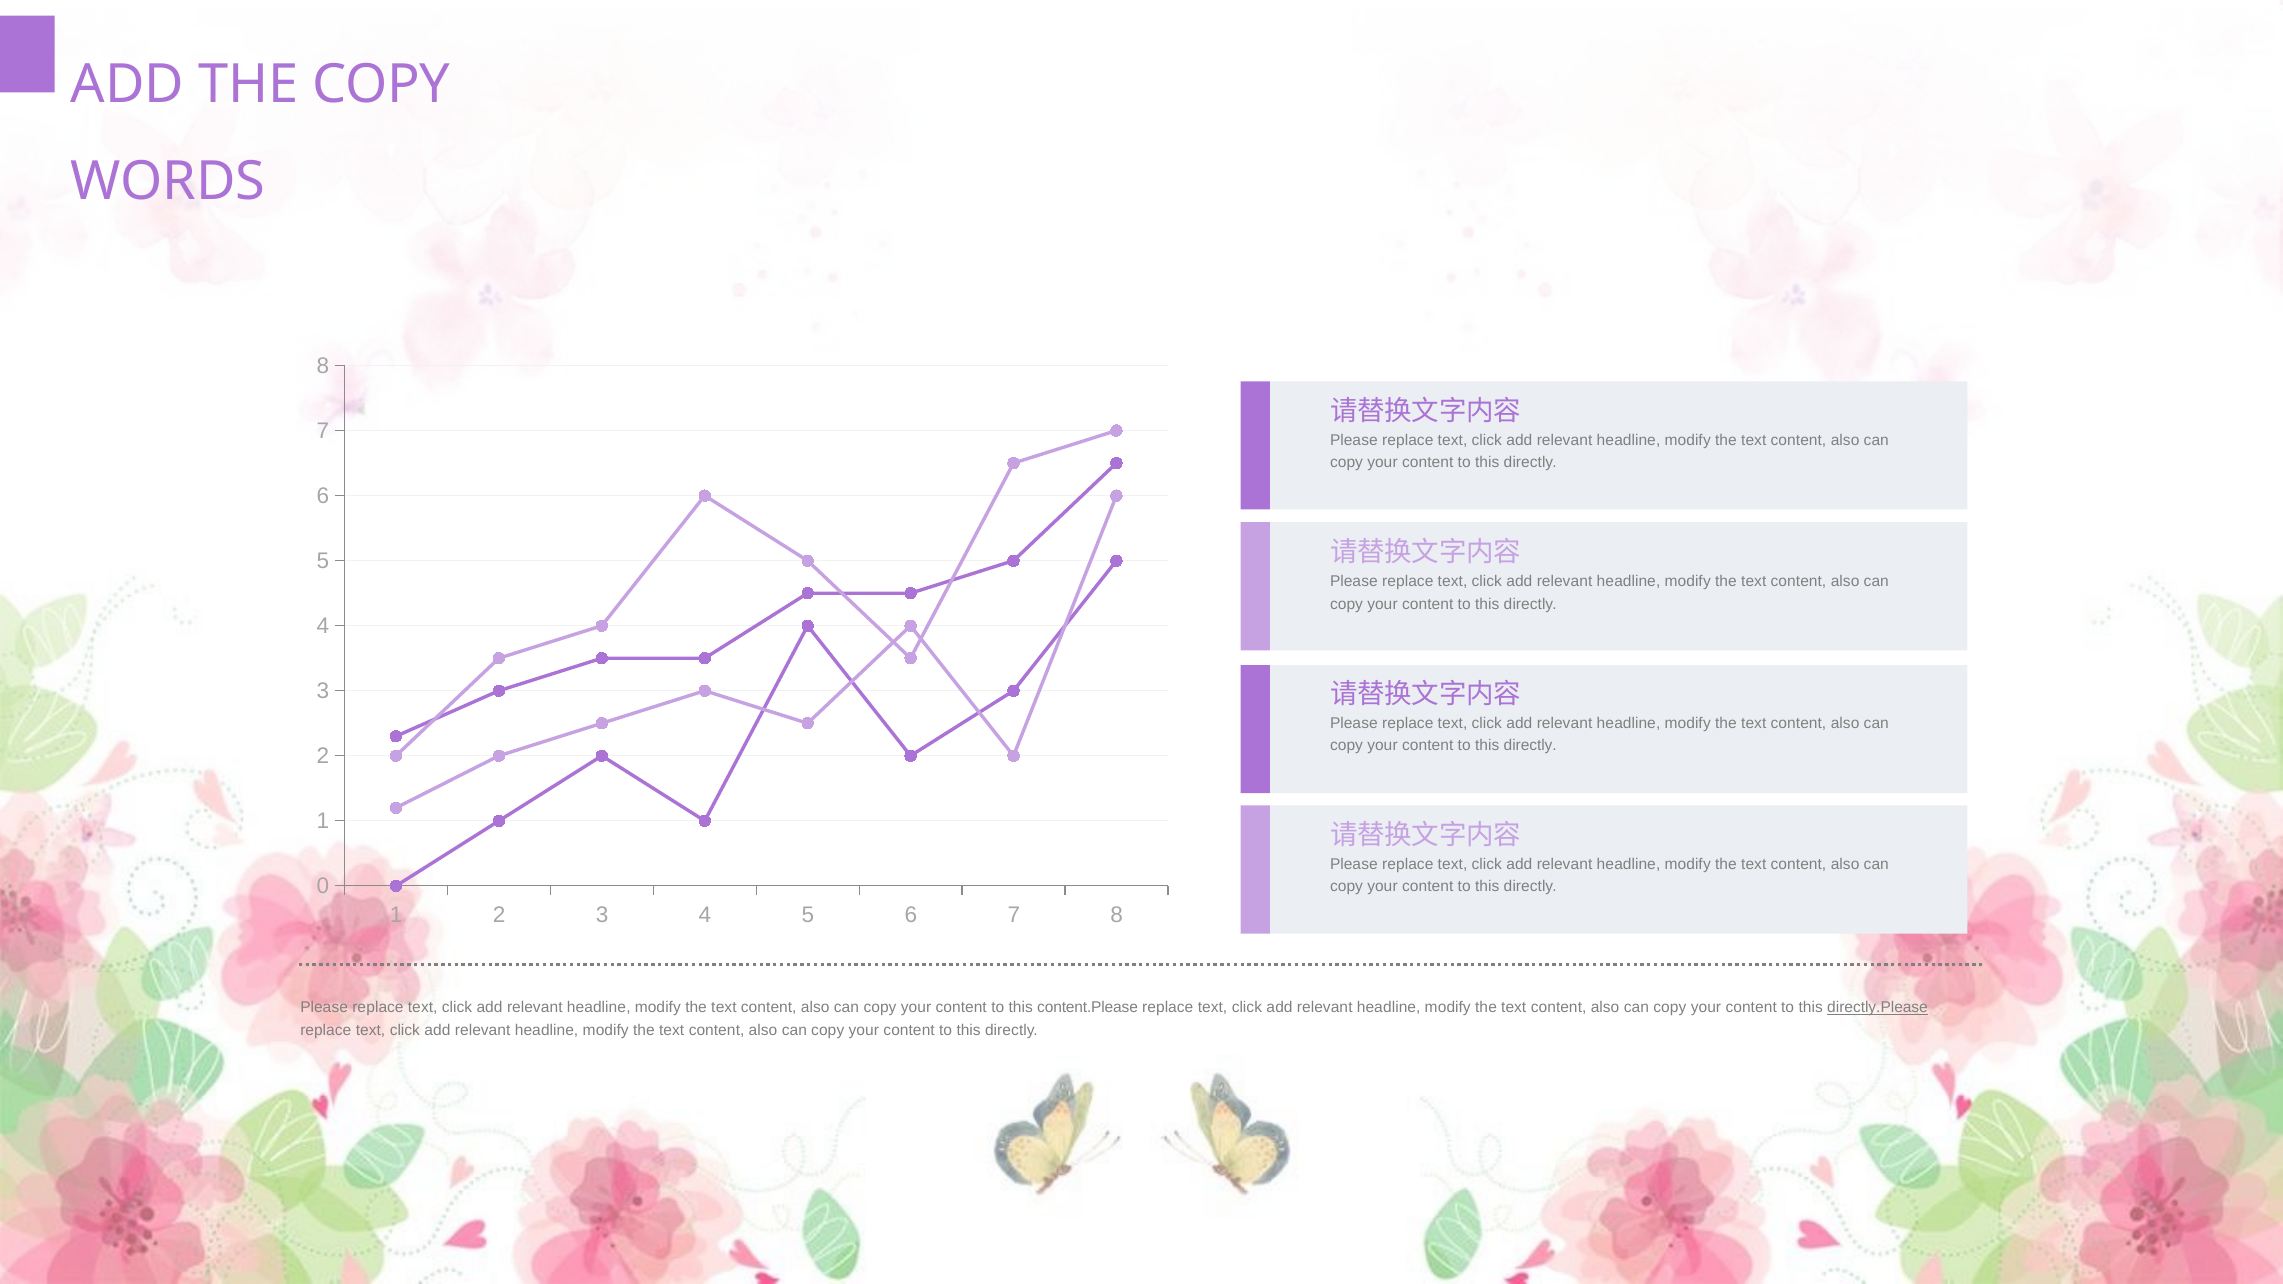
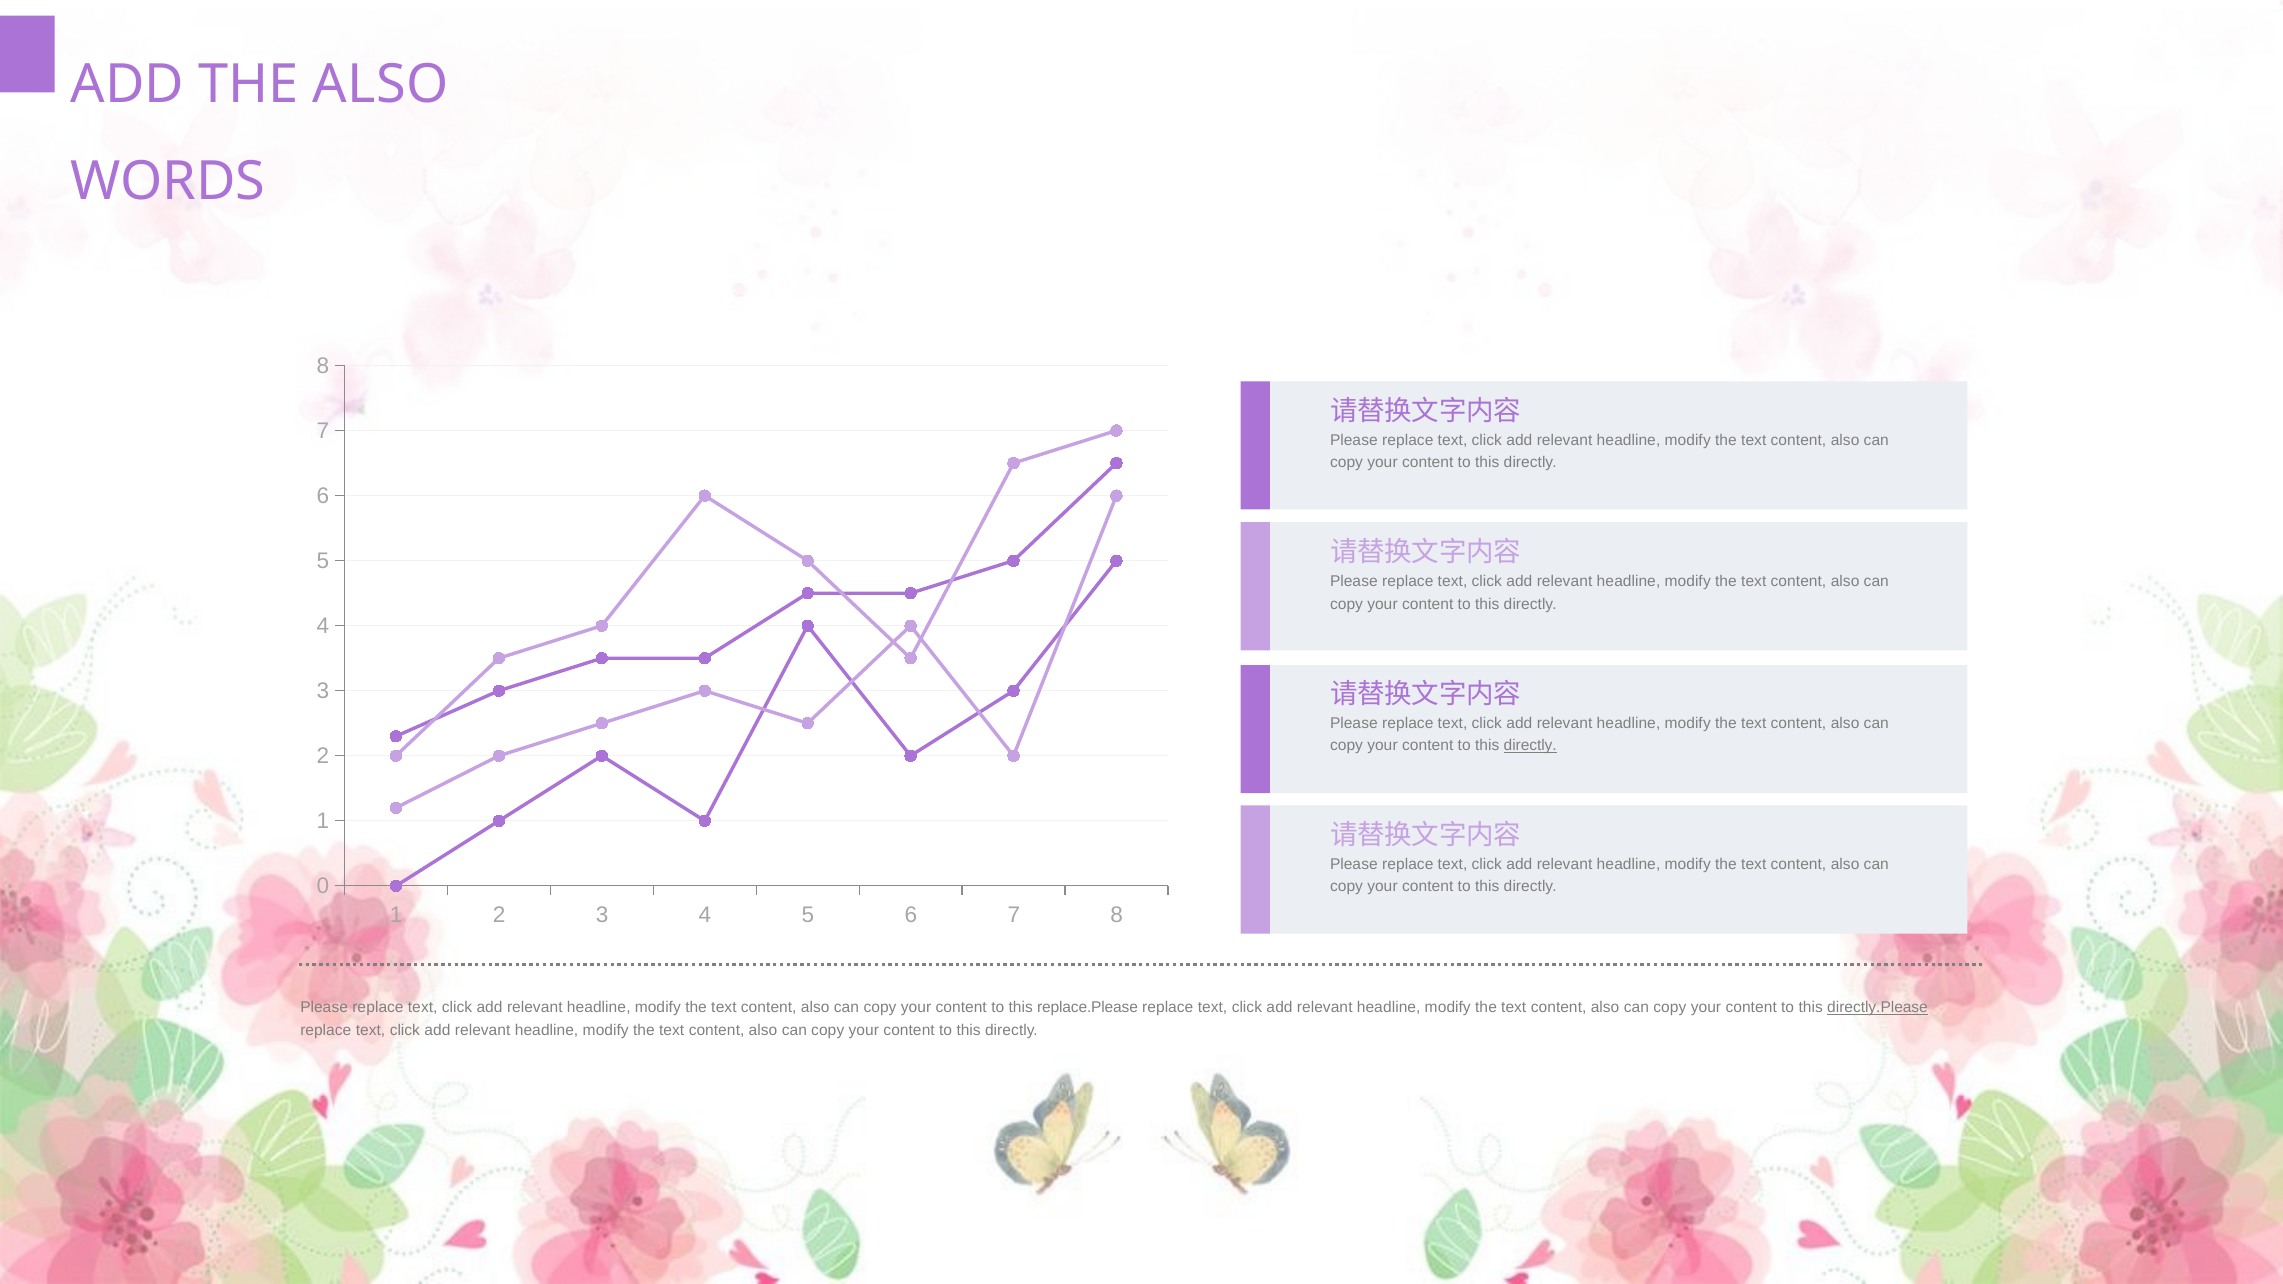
THE COPY: COPY -> ALSO
directly at (1530, 746) underline: none -> present
content.Please: content.Please -> replace.Please
